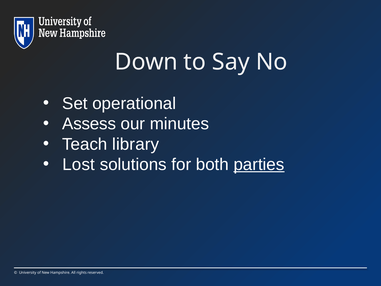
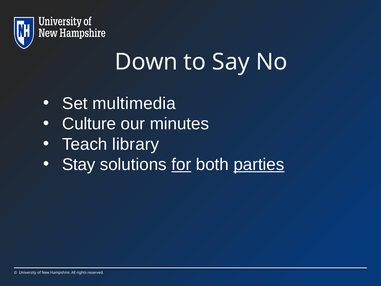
operational: operational -> multimedia
Assess: Assess -> Culture
Lost: Lost -> Stay
for underline: none -> present
